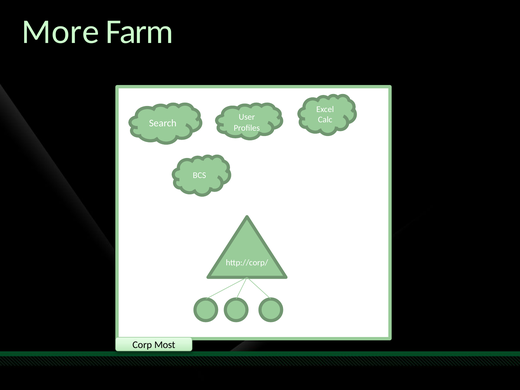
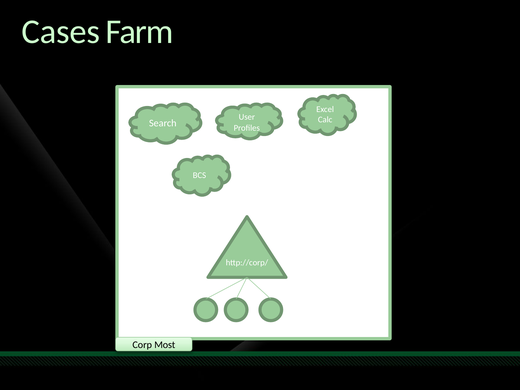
More: More -> Cases
